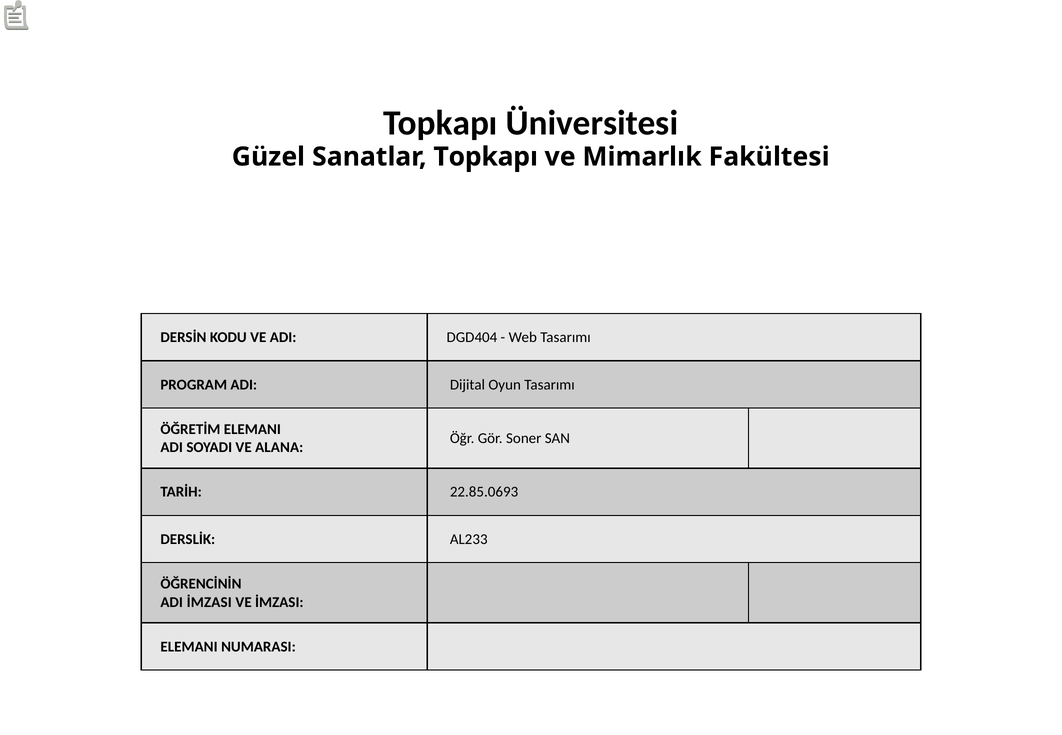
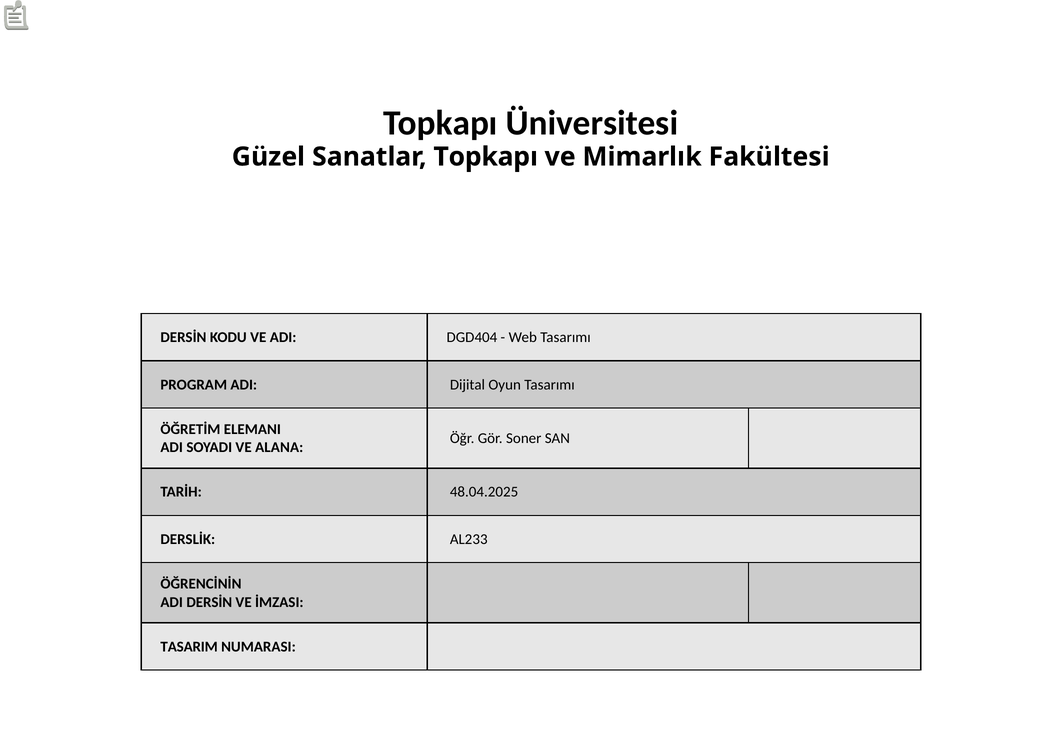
22.85.0693: 22.85.0693 -> 48.04.2025
ADI İMZASI: İMZASI -> DERSİN
ELEMANI at (189, 647): ELEMANI -> TASARIM
